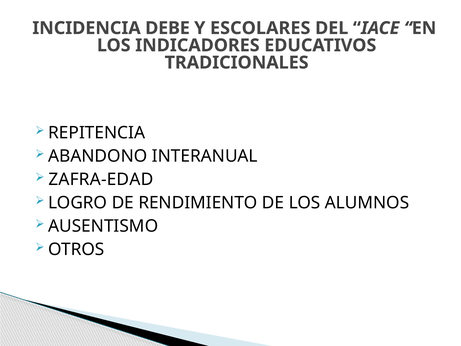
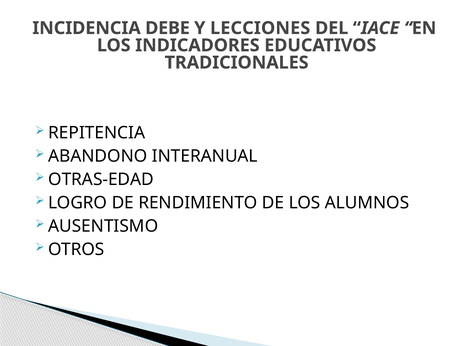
ESCOLARES: ESCOLARES -> LECCIONES
ZAFRA-EDAD: ZAFRA-EDAD -> OTRAS-EDAD
